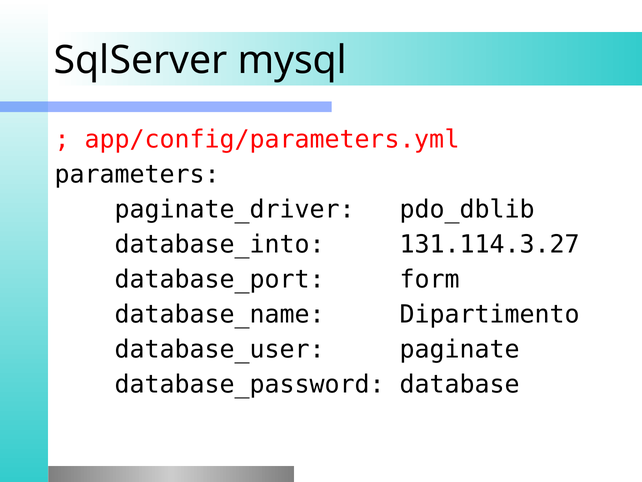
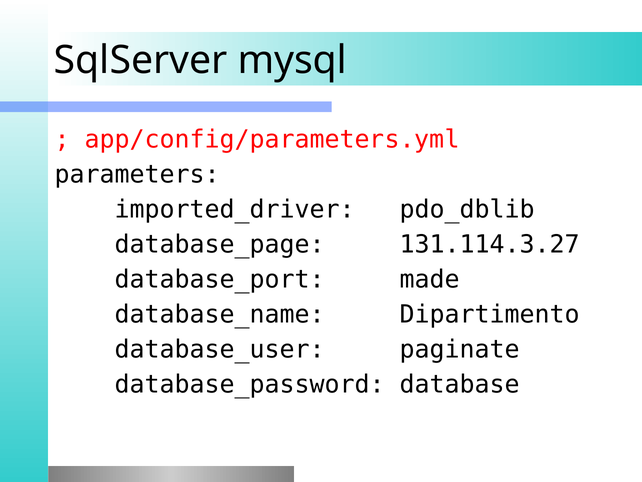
paginate_driver: paginate_driver -> imported_driver
database_into: database_into -> database_page
form: form -> made
